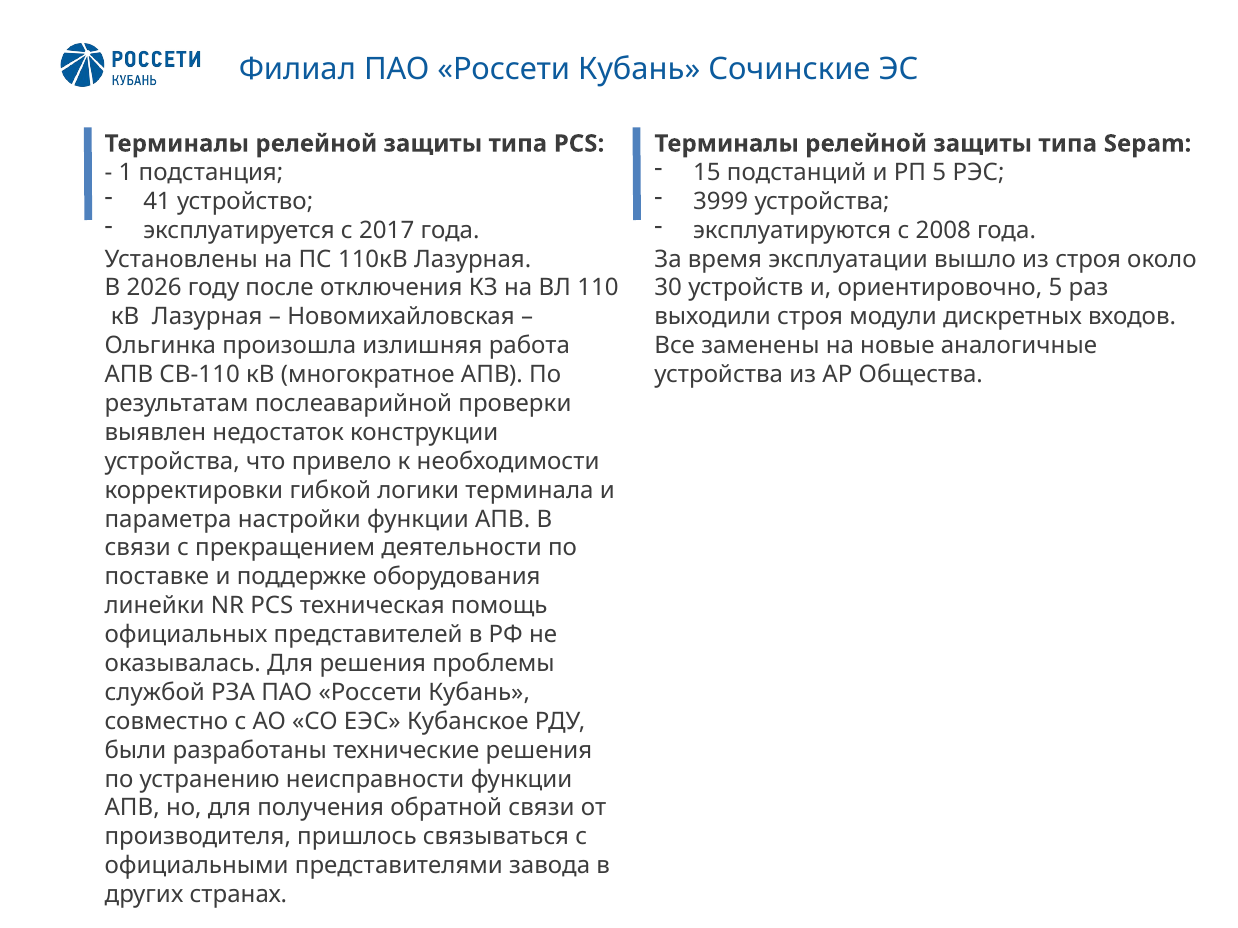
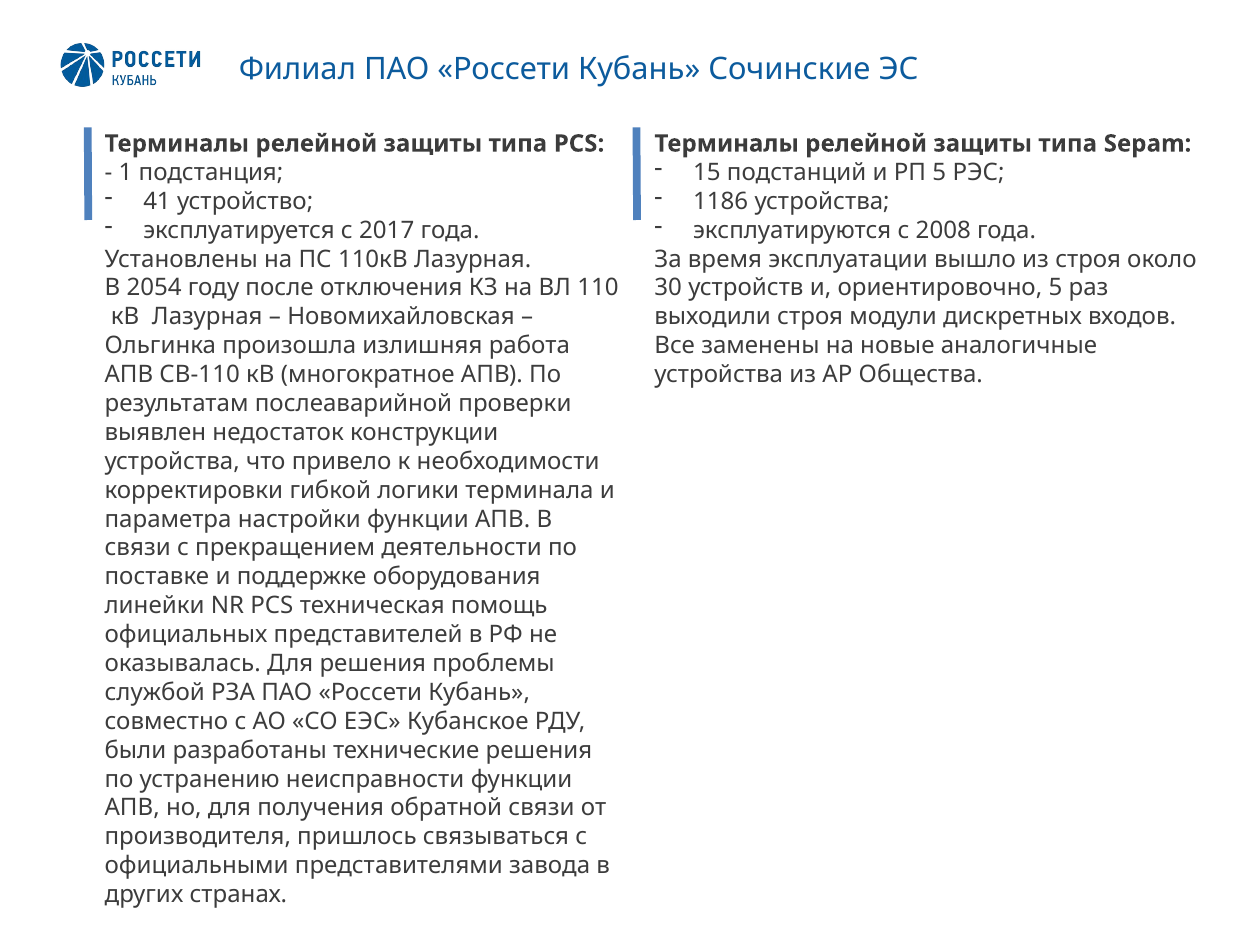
3999: 3999 -> 1186
2026: 2026 -> 2054
